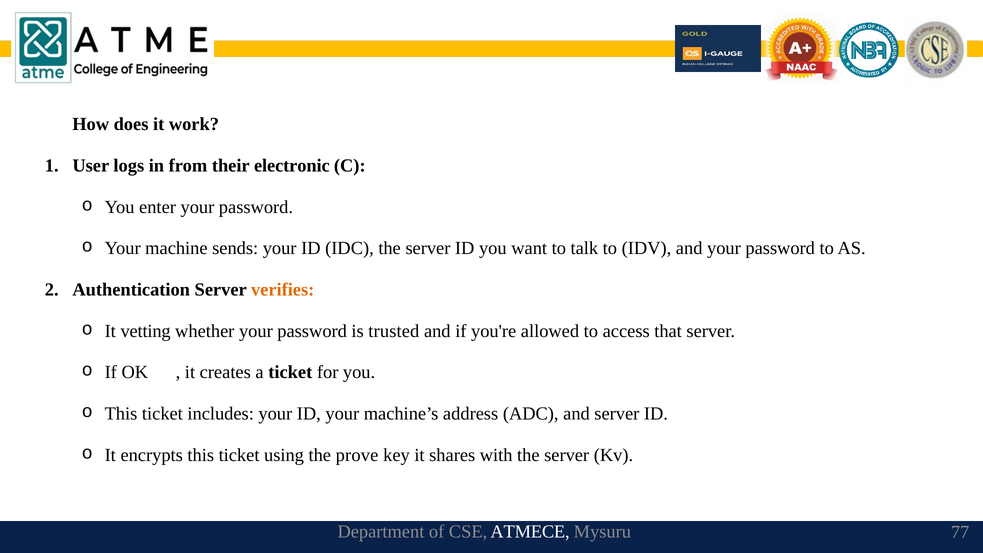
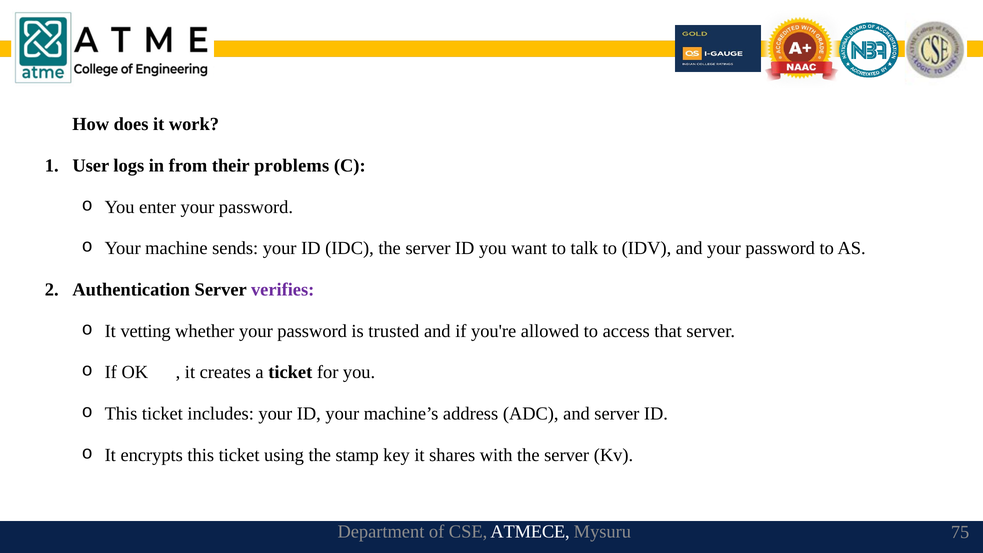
electronic: electronic -> problems
verifies colour: orange -> purple
prove: prove -> stamp
77: 77 -> 75
